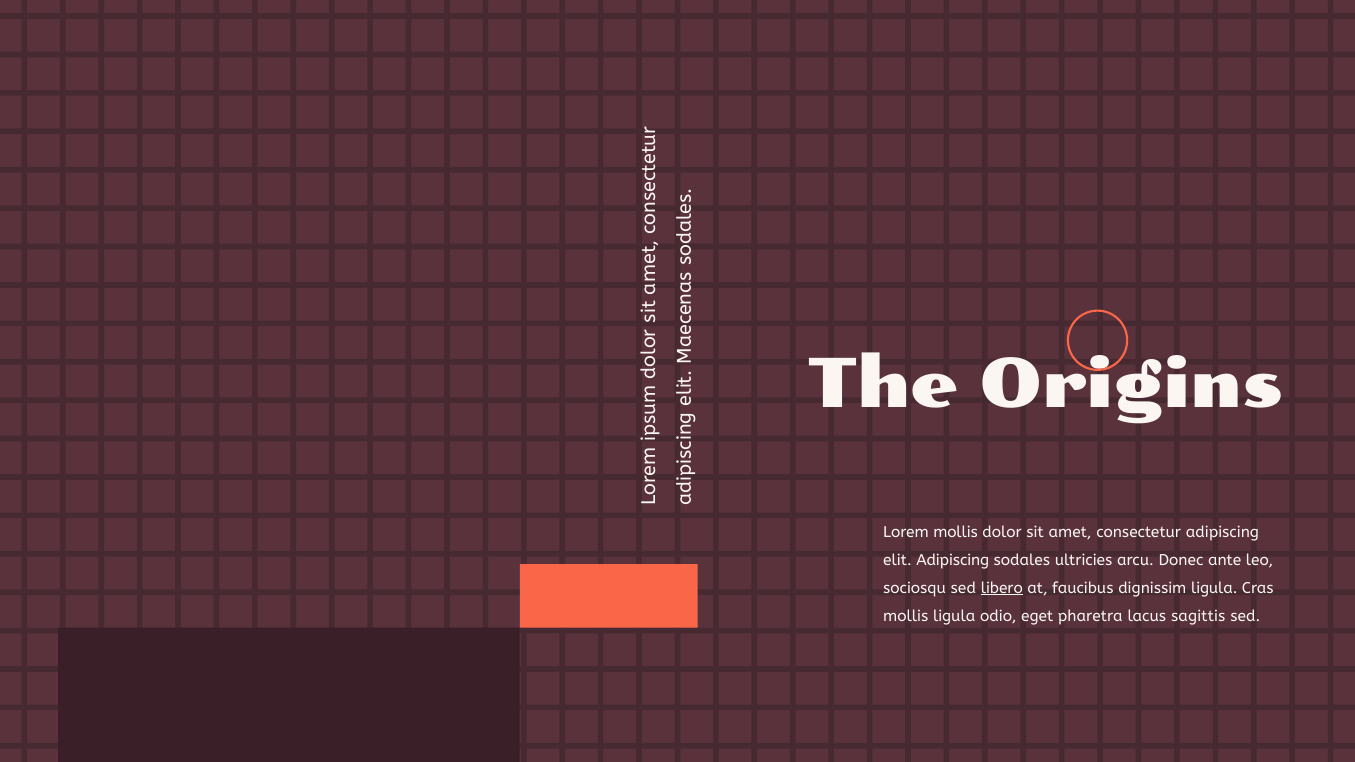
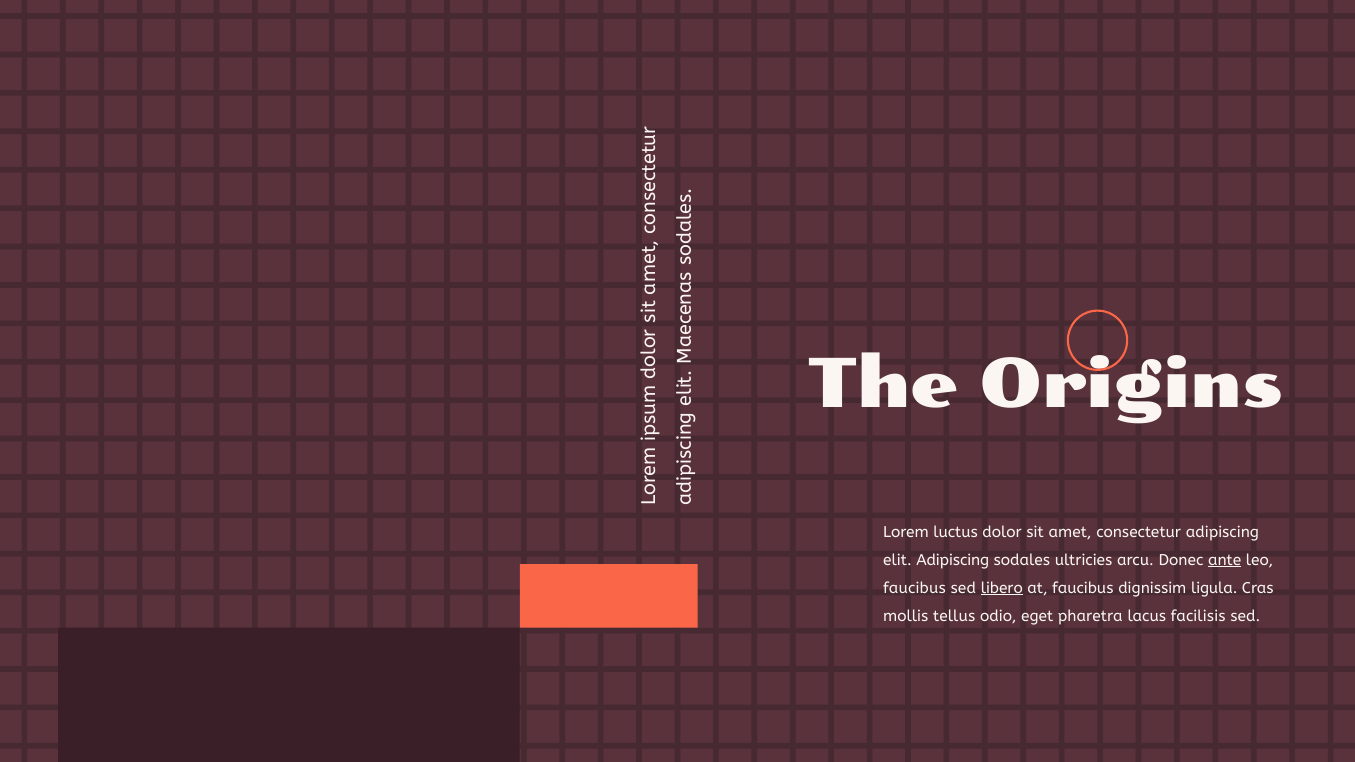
Lorem mollis: mollis -> luctus
ante underline: none -> present
sociosqu at (915, 588): sociosqu -> faucibus
mollis ligula: ligula -> tellus
sagittis: sagittis -> facilisis
